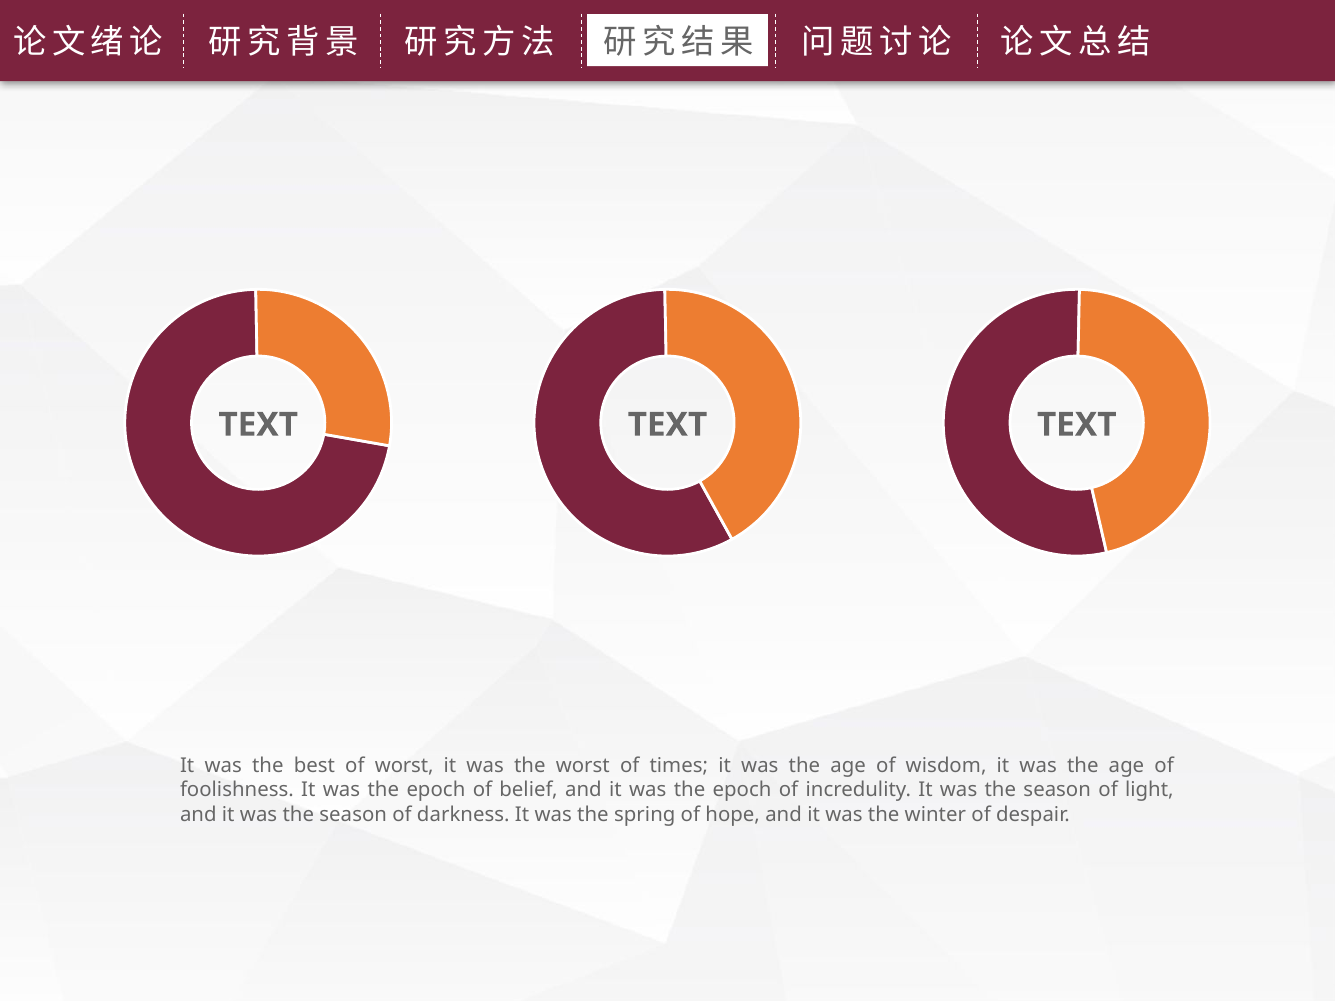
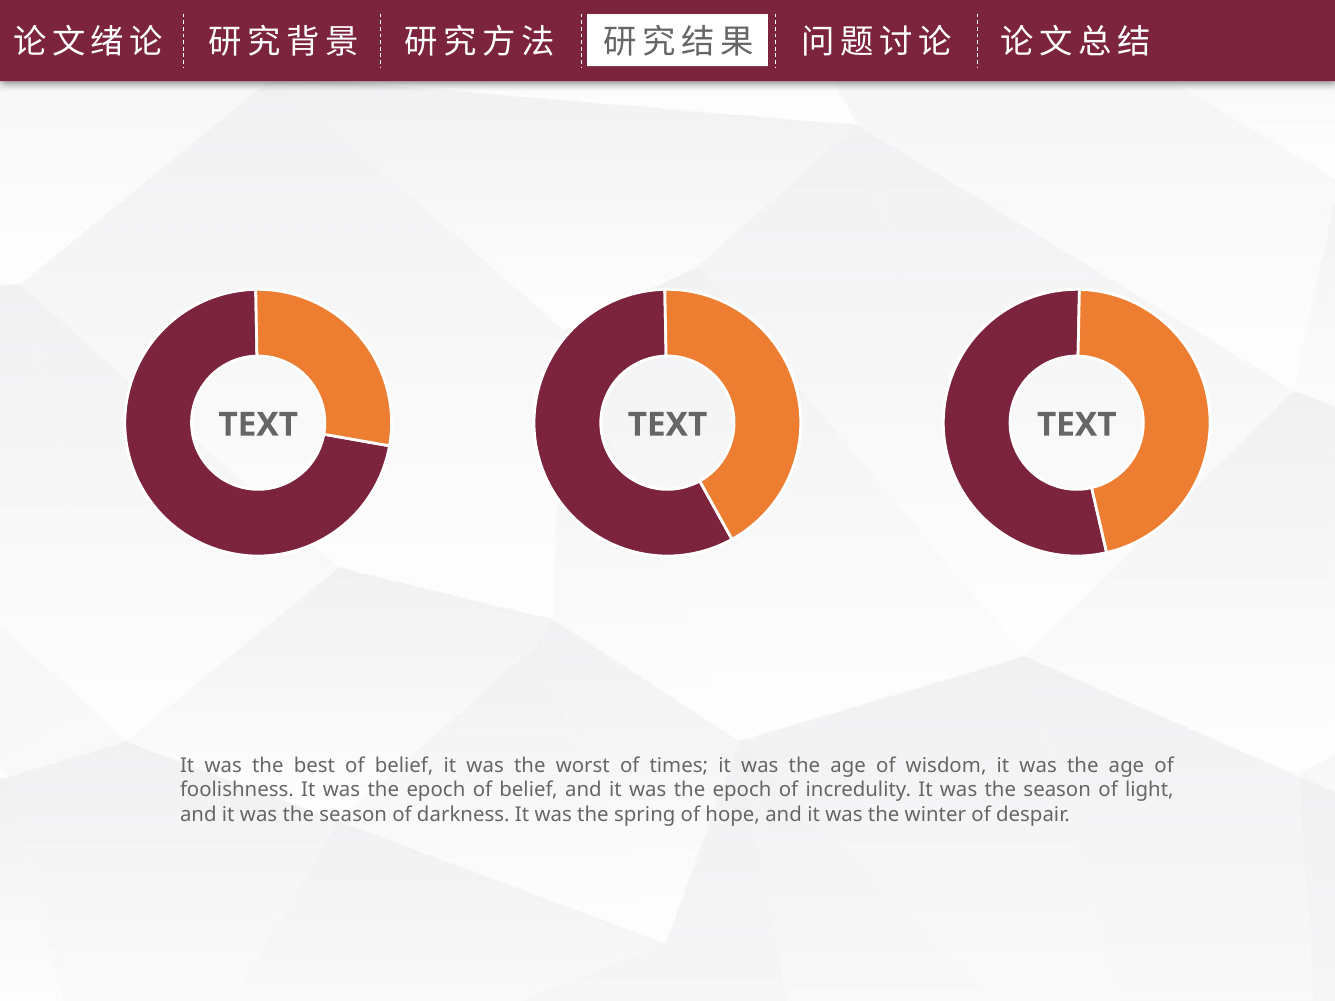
best of worst: worst -> belief
